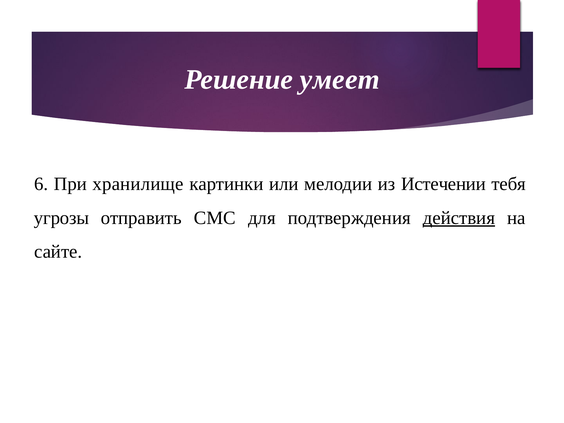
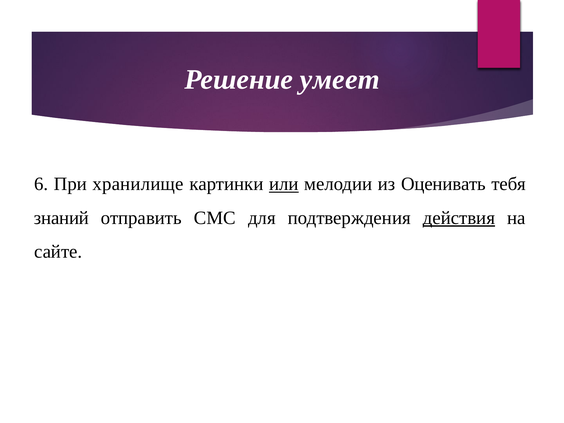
или underline: none -> present
Истечении: Истечении -> Оценивать
угрозы: угрозы -> знаний
